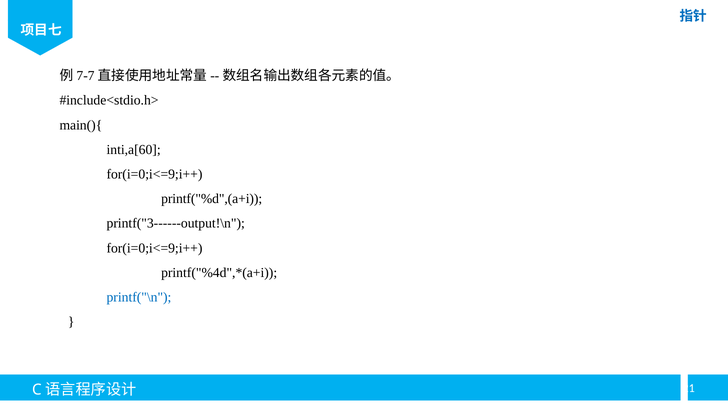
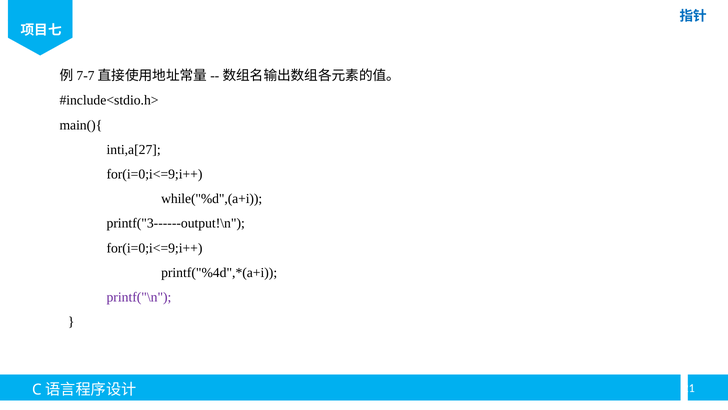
inti,a[60: inti,a[60 -> inti,a[27
printf("%d",(a+i: printf("%d",(a+i -> while("%d",(a+i
printf("\n colour: blue -> purple
